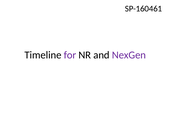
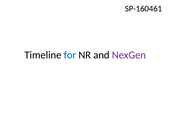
for colour: purple -> blue
